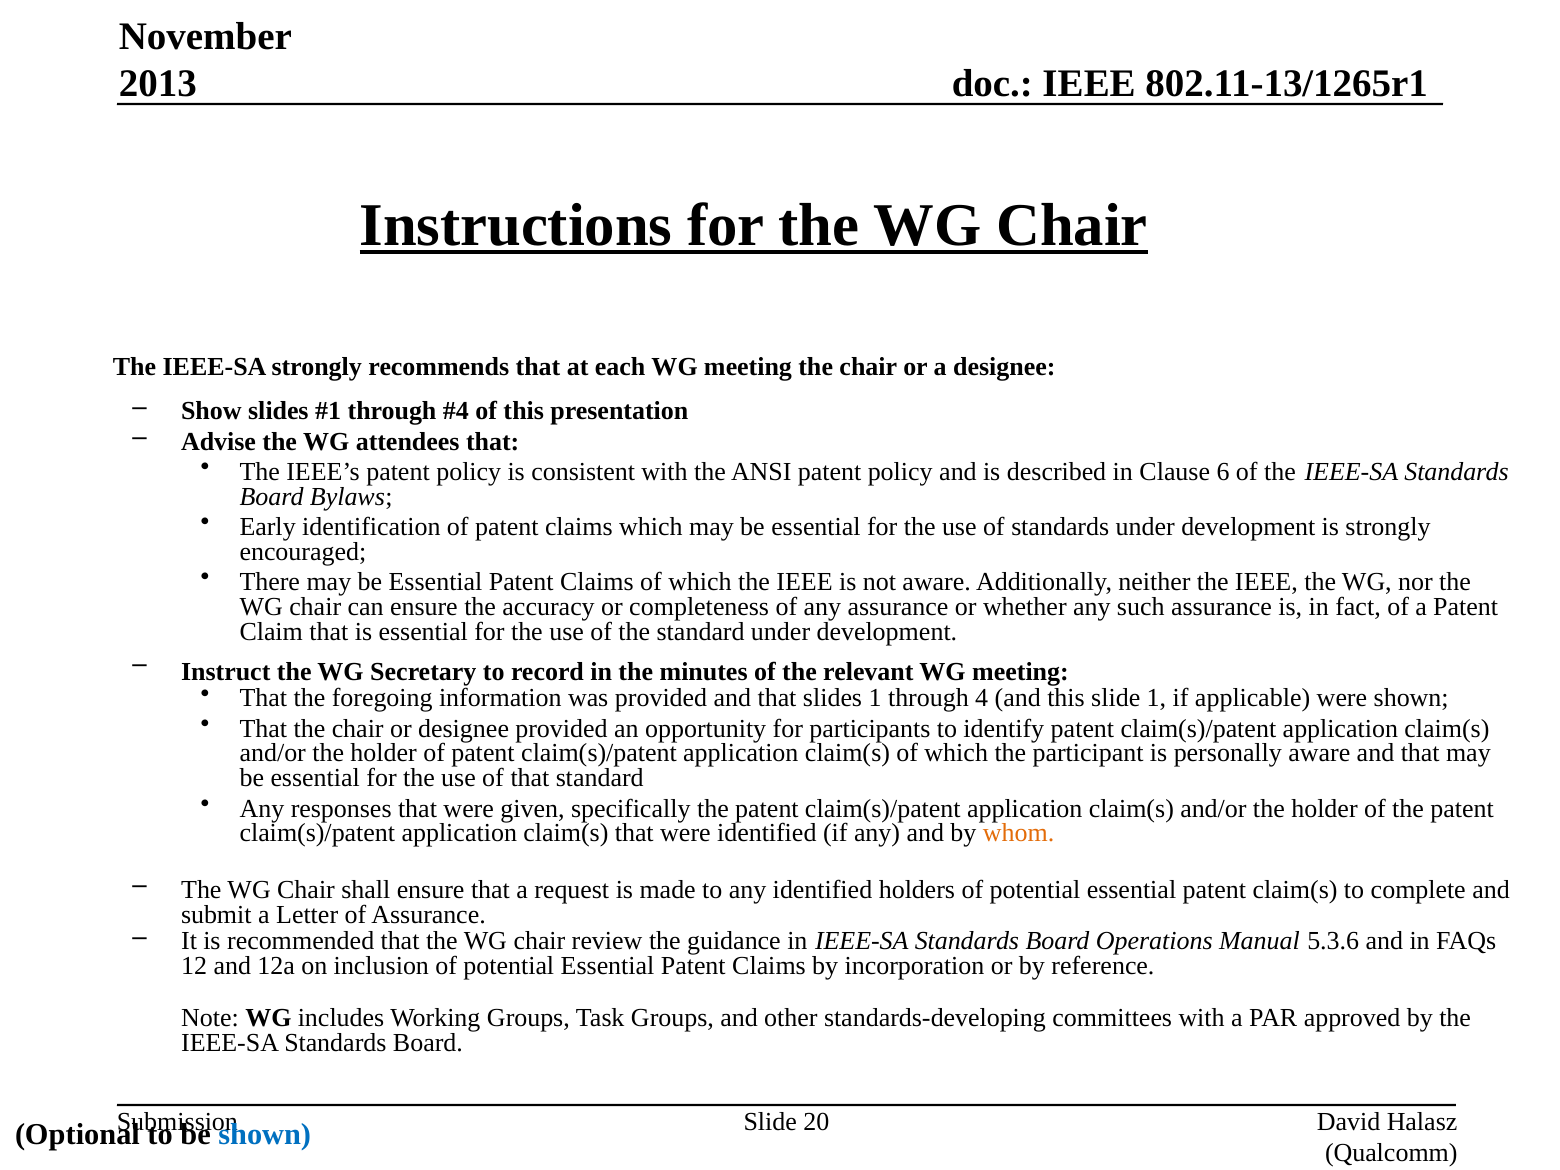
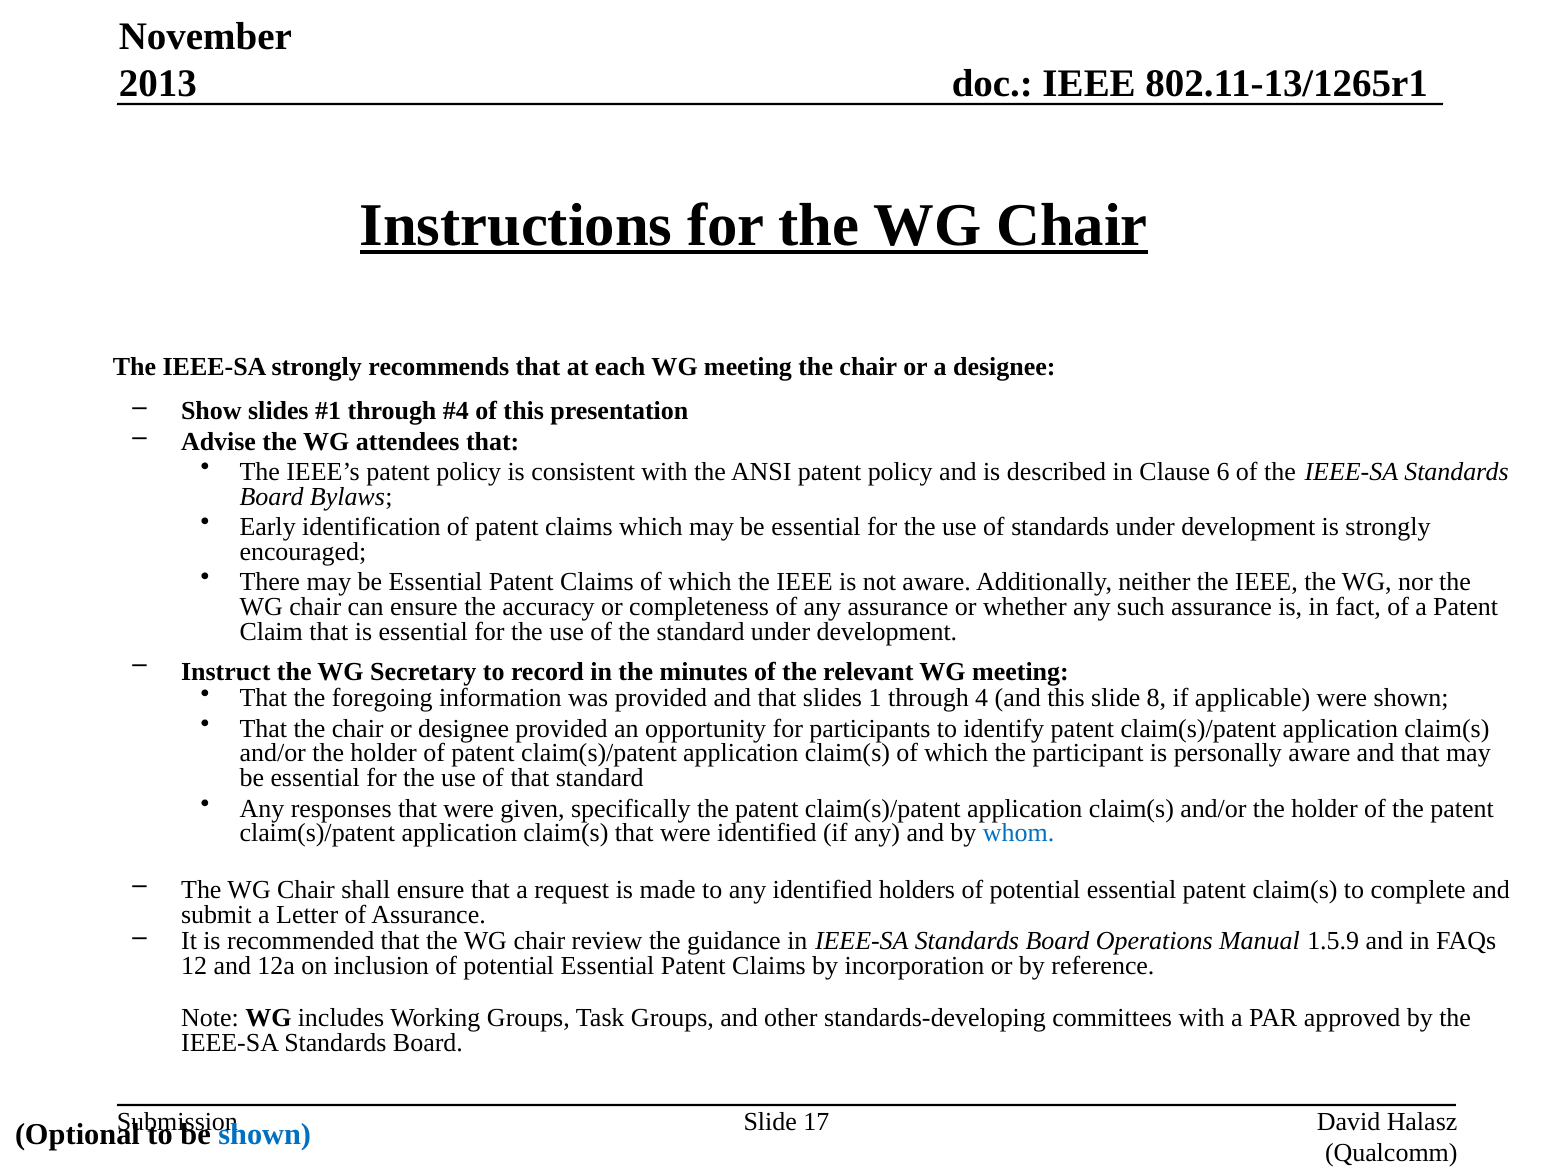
slide 1: 1 -> 8
whom colour: orange -> blue
5.3.6: 5.3.6 -> 1.5.9
20: 20 -> 17
